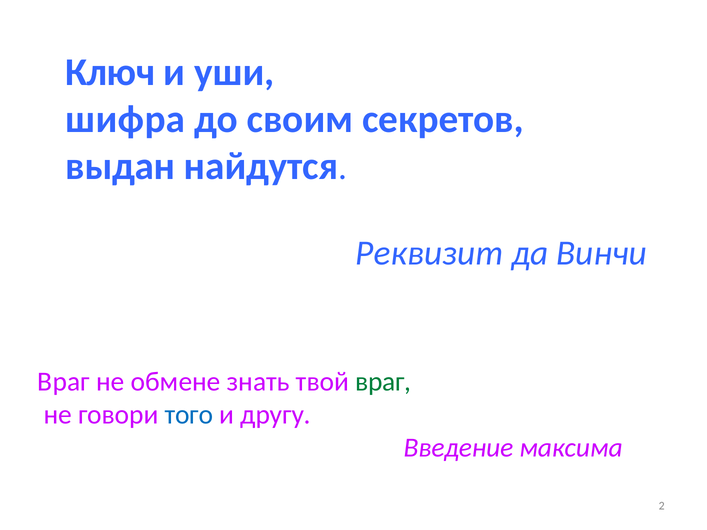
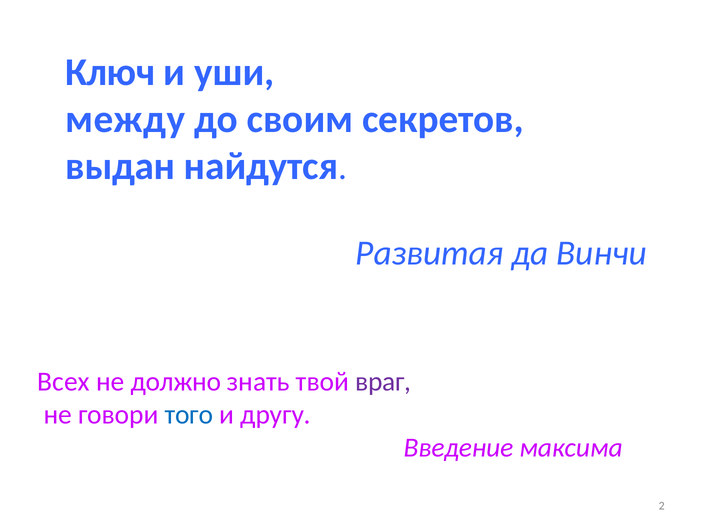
шифра: шифра -> между
Реквизит: Реквизит -> Развитая
Враг at (64, 382): Враг -> Всех
обмене: обмене -> должно
враг at (383, 382) colour: green -> purple
